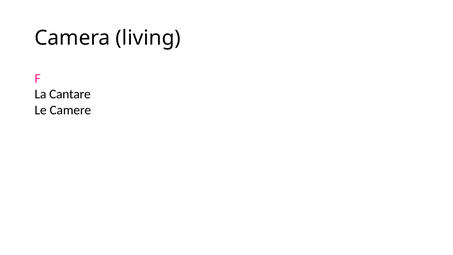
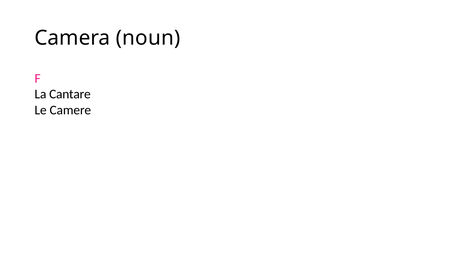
living: living -> noun
